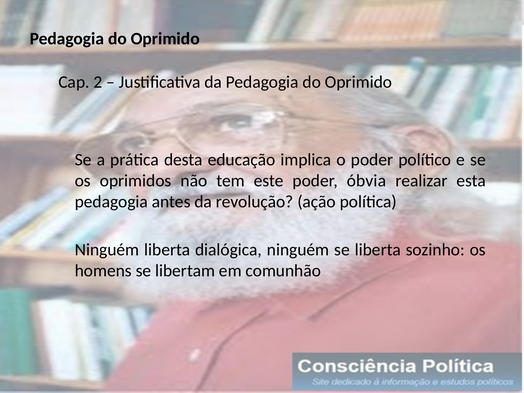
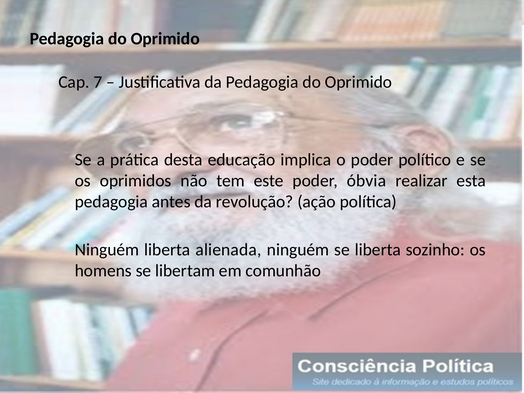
2: 2 -> 7
dialógica: dialógica -> alienada
